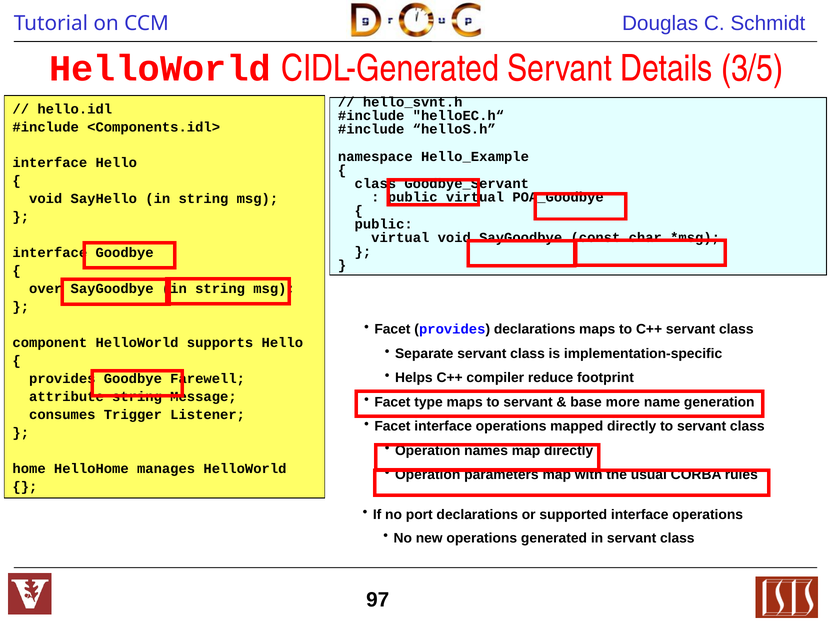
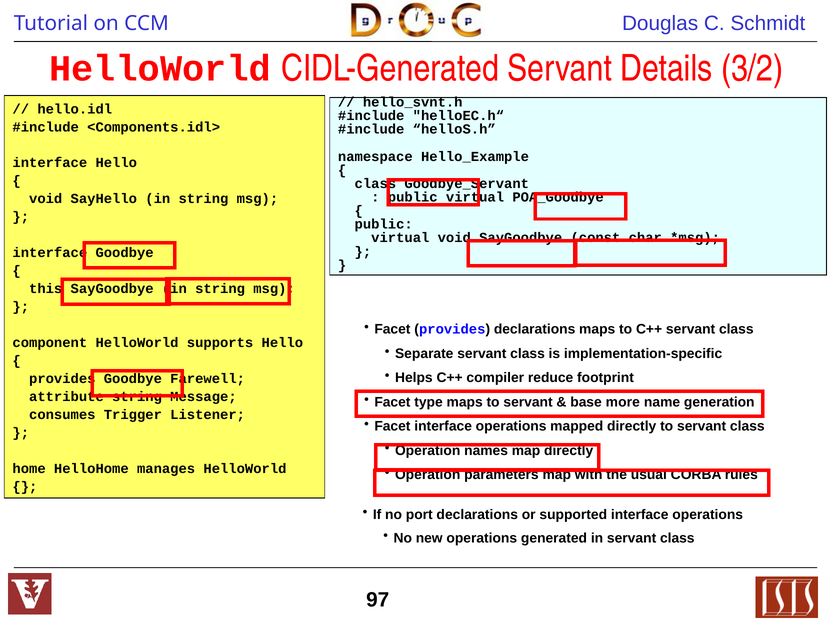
3/5: 3/5 -> 3/2
over: over -> this
